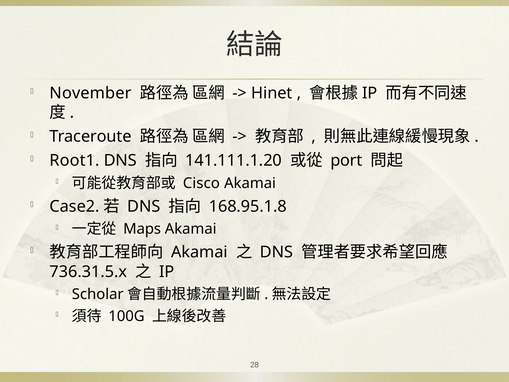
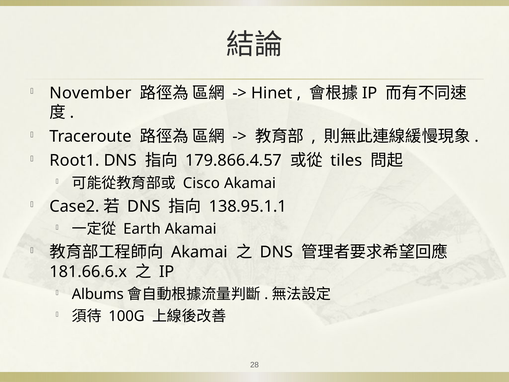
141.111.1.20: 141.111.1.20 -> 179.866.4.57
port: port -> tiles
168.95.1.8: 168.95.1.8 -> 138.95.1.1
Maps: Maps -> Earth
736.31.5.x: 736.31.5.x -> 181.66.6.x
Scholar: Scholar -> Albums
